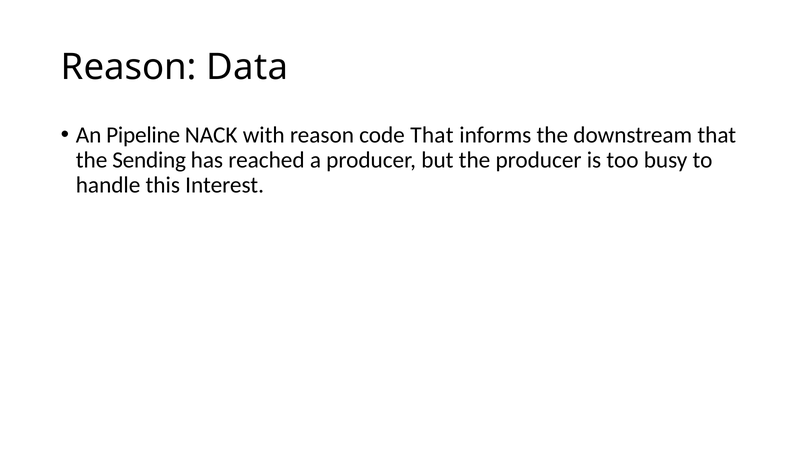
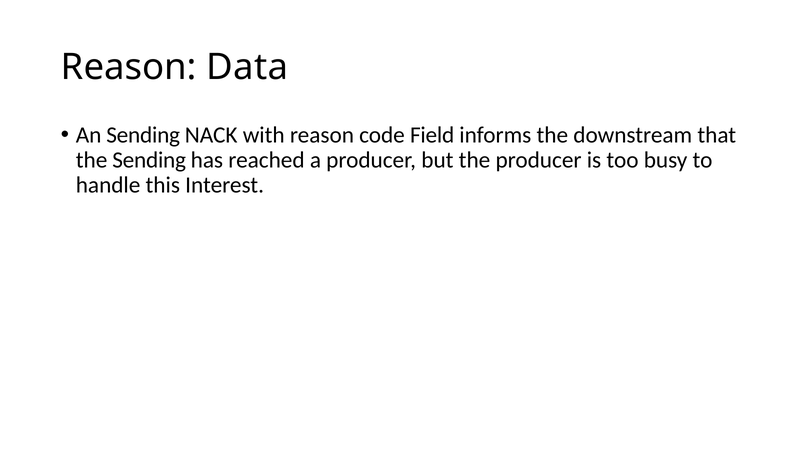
An Pipeline: Pipeline -> Sending
code That: That -> Field
